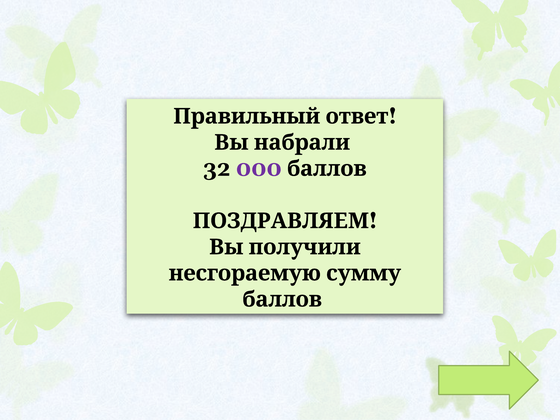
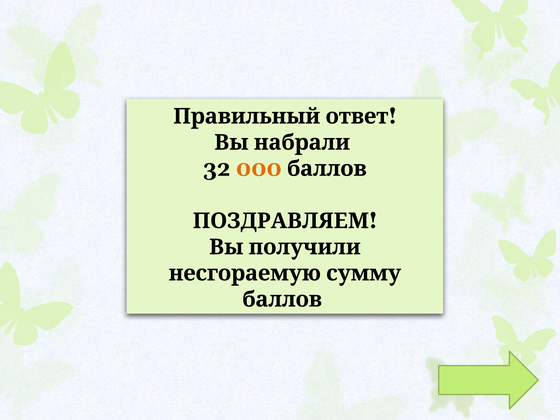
000 colour: purple -> orange
